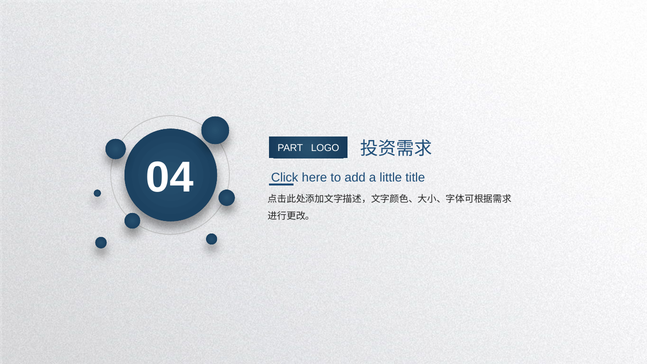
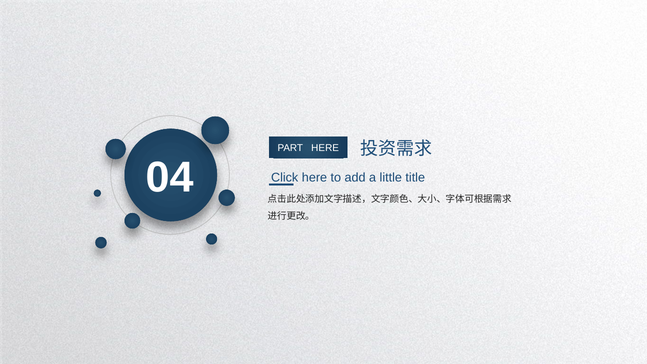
PART LOGO: LOGO -> HERE
